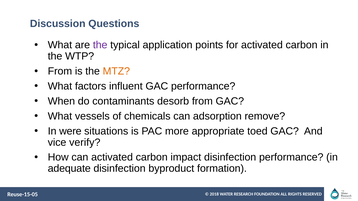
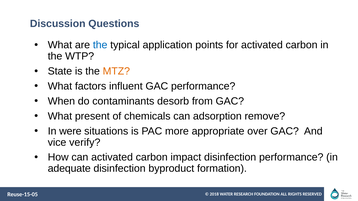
the at (100, 45) colour: purple -> blue
From at (60, 71): From -> State
vessels: vessels -> present
toed: toed -> over
